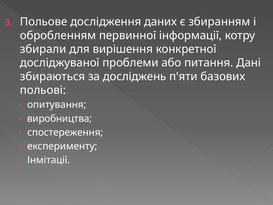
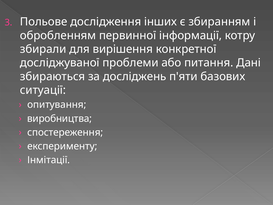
даних: даних -> інших
польові: польові -> ситуації
